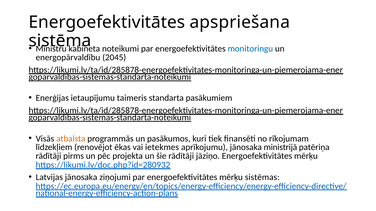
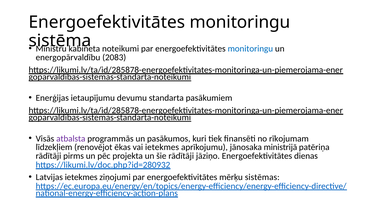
apspriešana at (240, 22): apspriešana -> monitoringu
2045: 2045 -> 2083
taimeris: taimeris -> devumu
atbalsta colour: orange -> purple
jāziņo Energoefektivitātes mērķu: mērķu -> dienas
Latvijas jānosaka: jānosaka -> ietekmes
